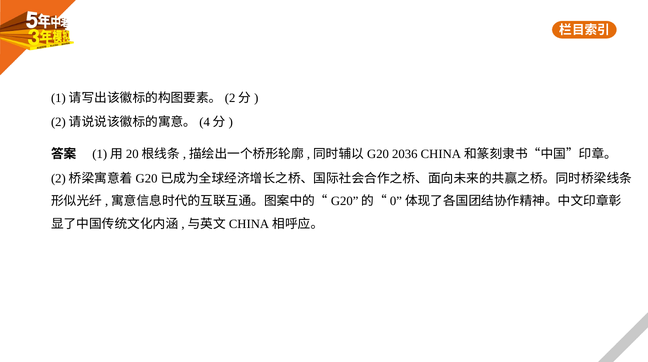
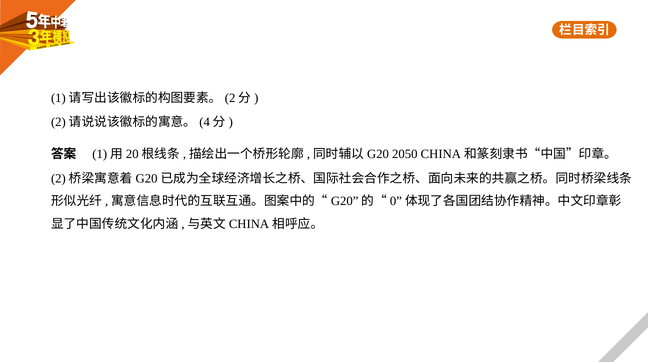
2036: 2036 -> 2050
